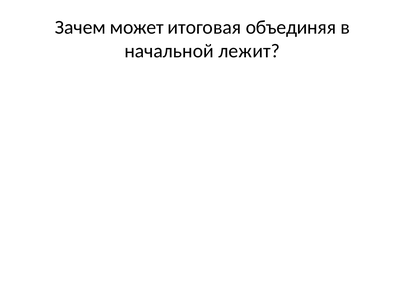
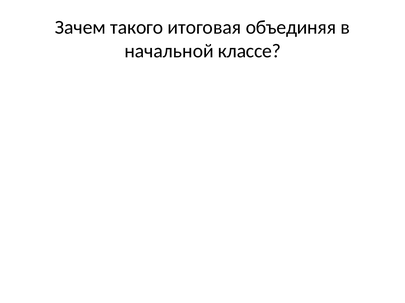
может: может -> такого
лежит: лежит -> классе
